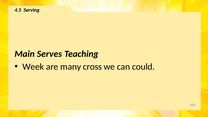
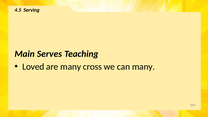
Week: Week -> Loved
can could: could -> many
